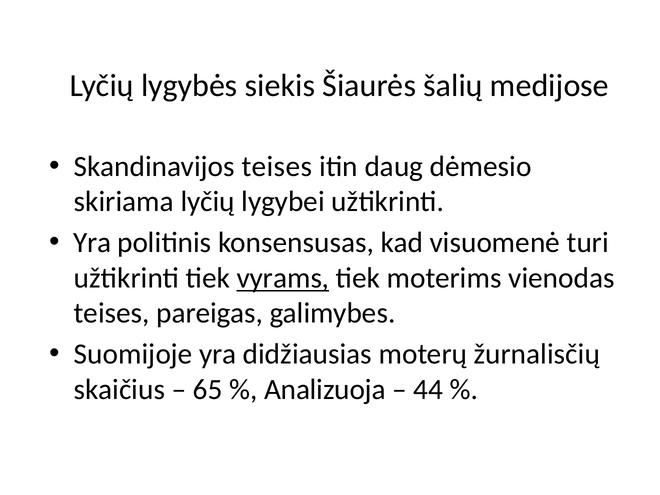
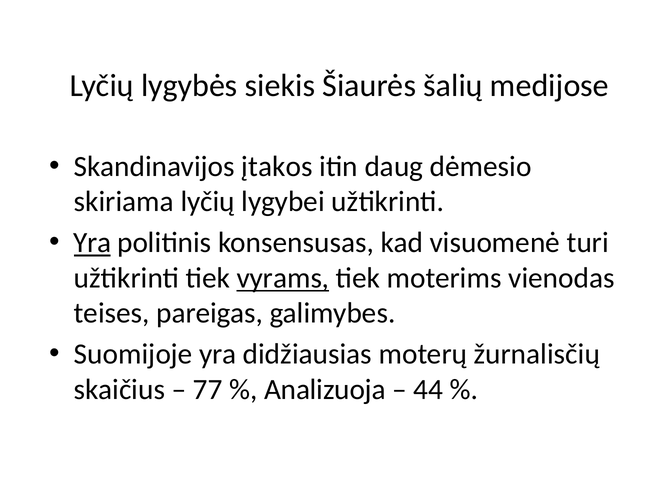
Skandinavijos teises: teises -> įtakos
Yra at (92, 243) underline: none -> present
65: 65 -> 77
